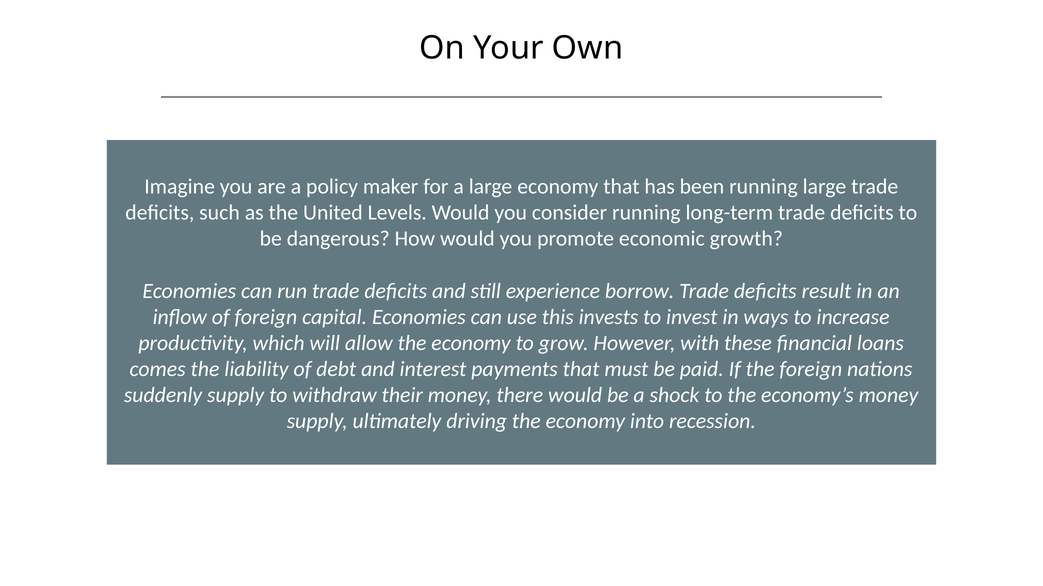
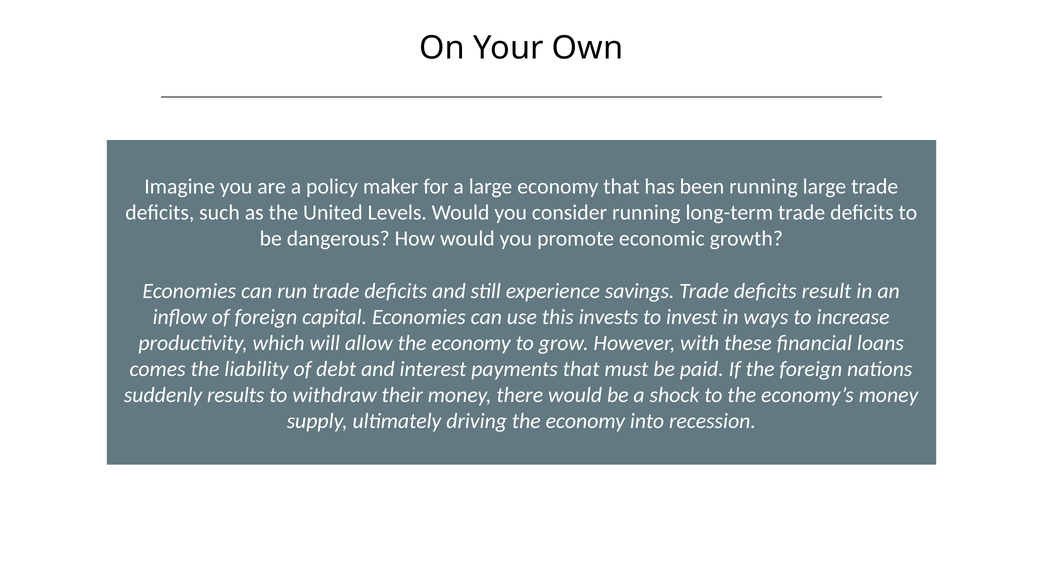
borrow: borrow -> savings
suddenly supply: supply -> results
